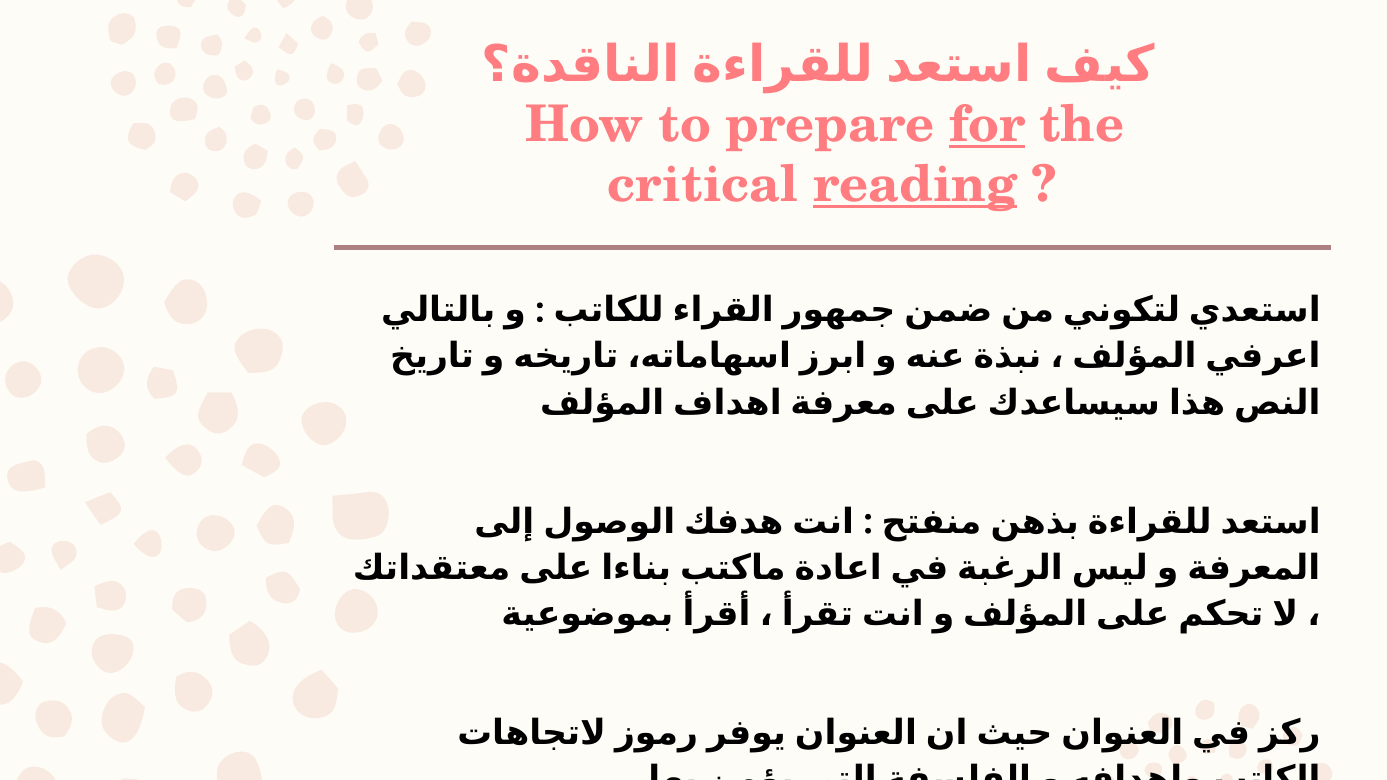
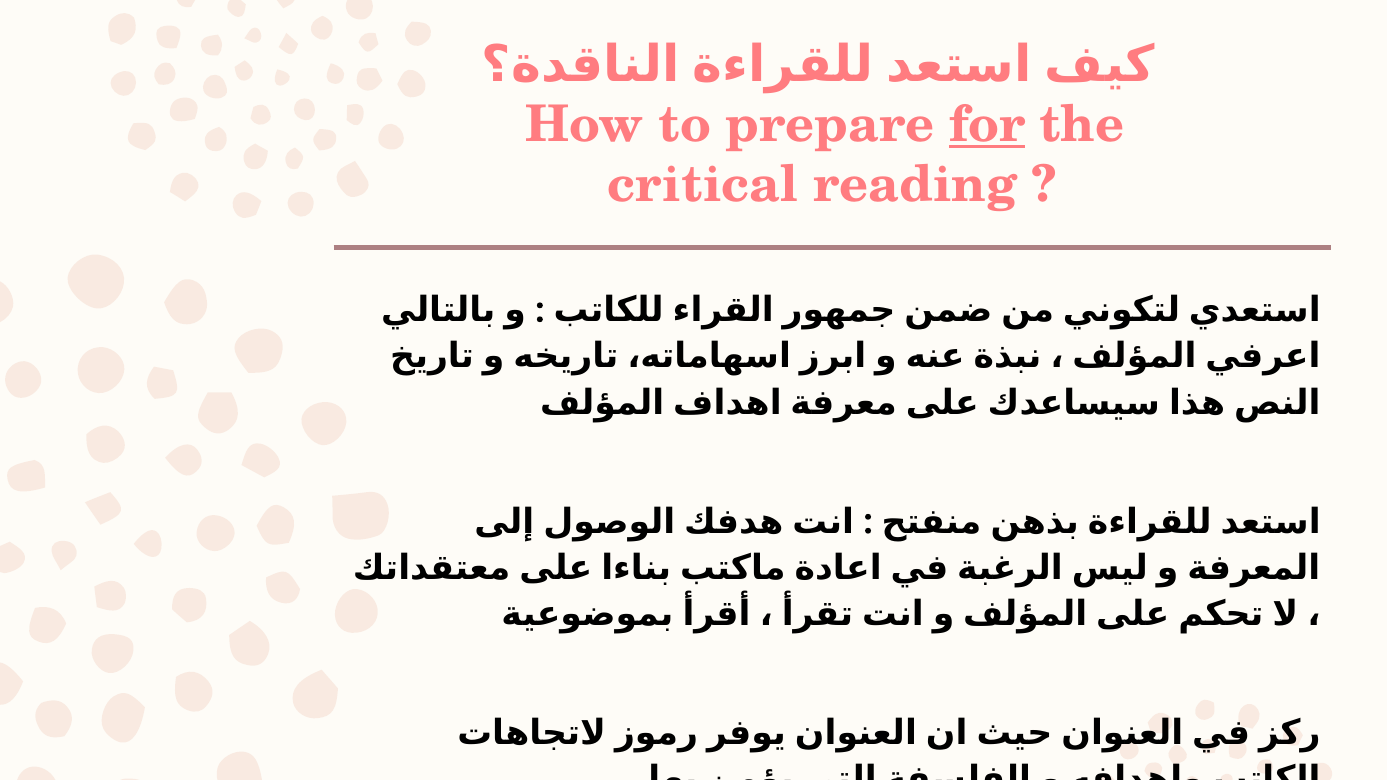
reading underline: present -> none
